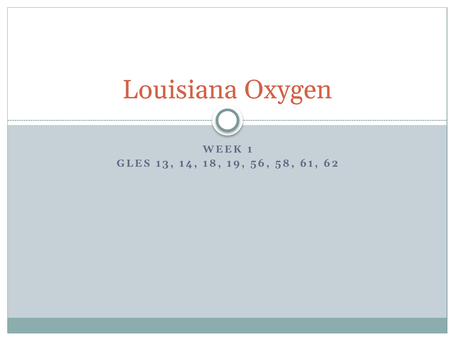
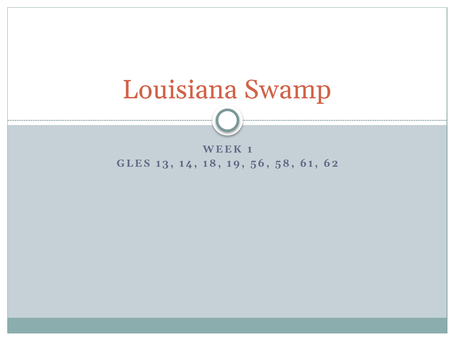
Oxygen: Oxygen -> Swamp
